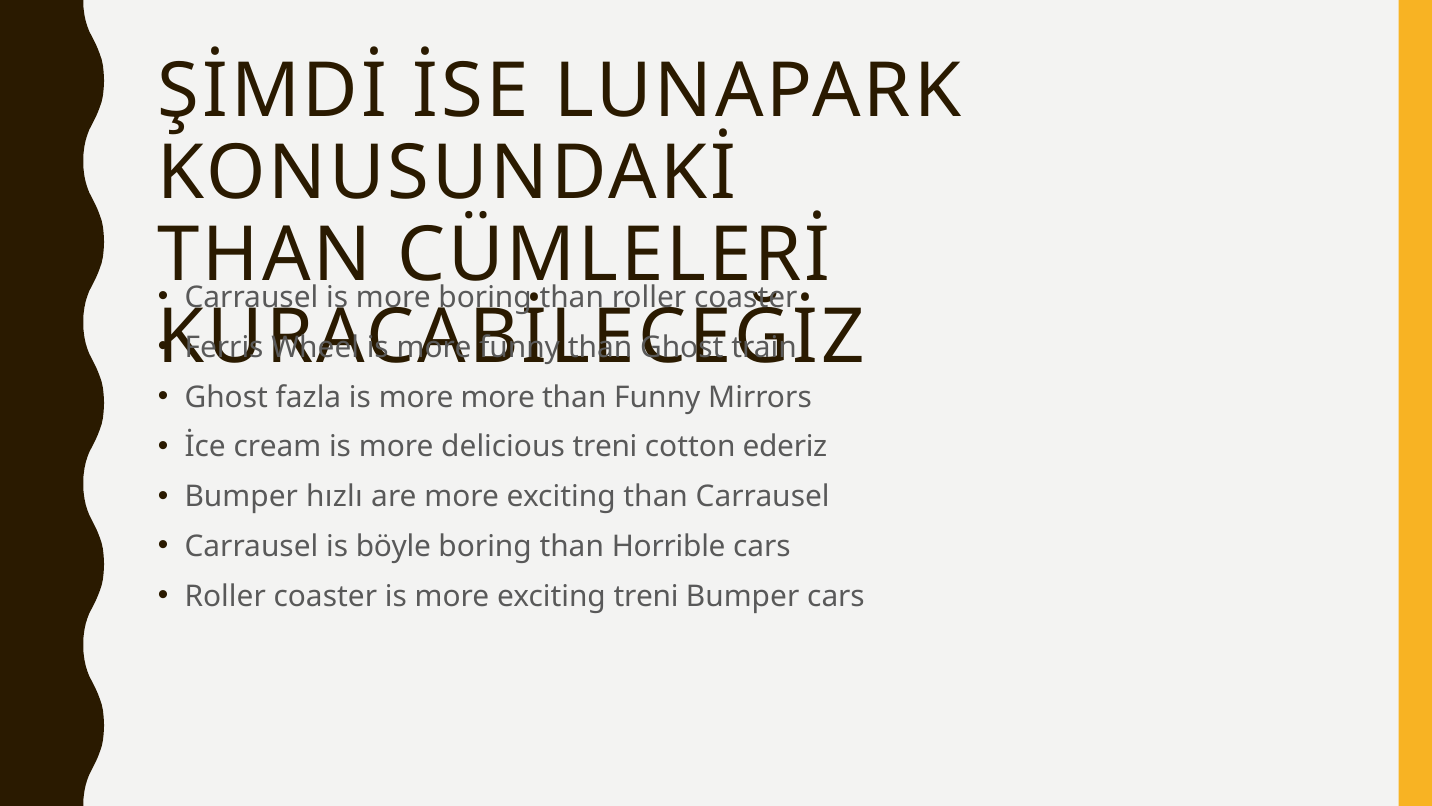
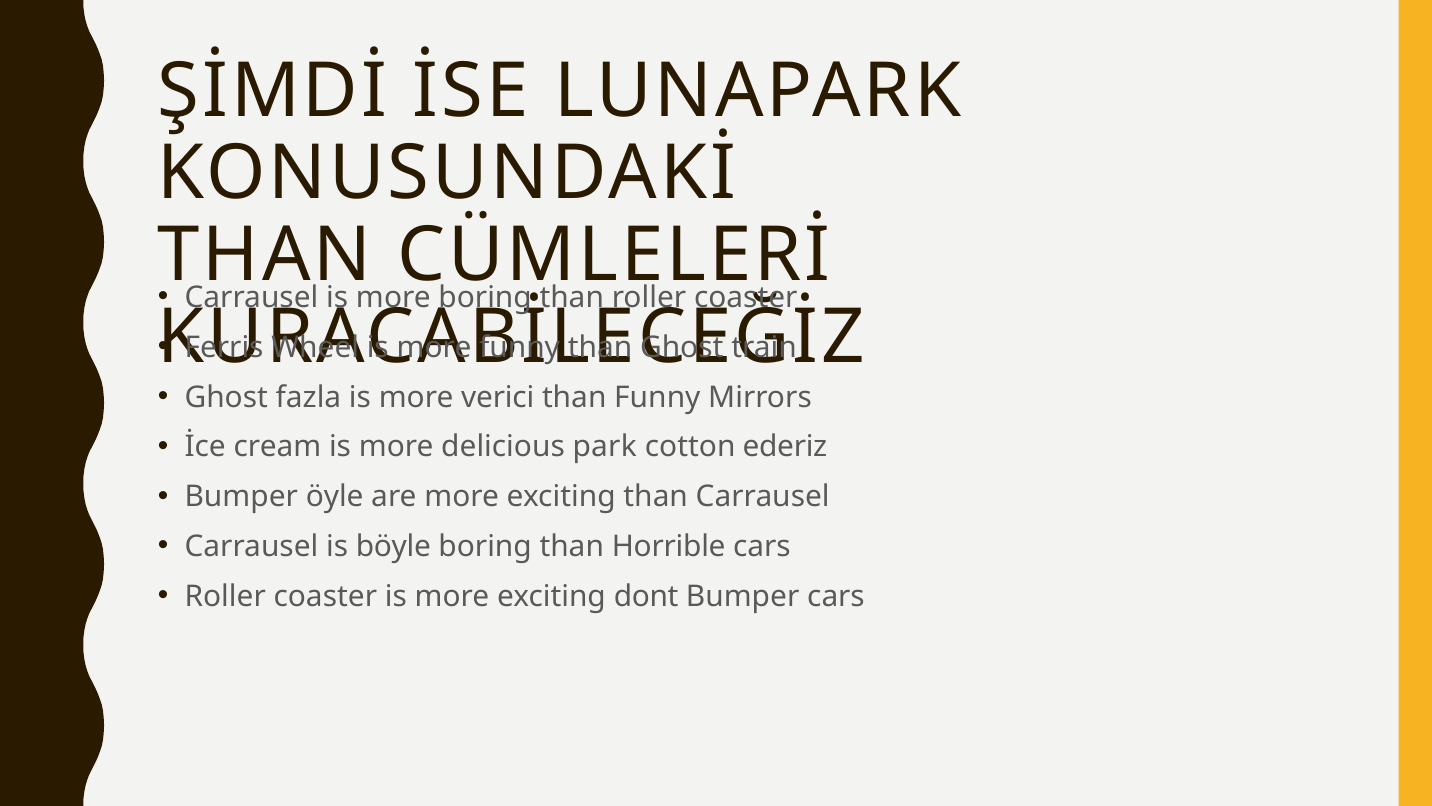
more more: more -> verici
delicious treni: treni -> park
hızlı: hızlı -> öyle
exciting treni: treni -> dont
